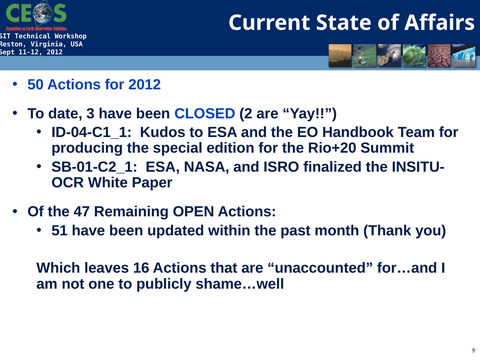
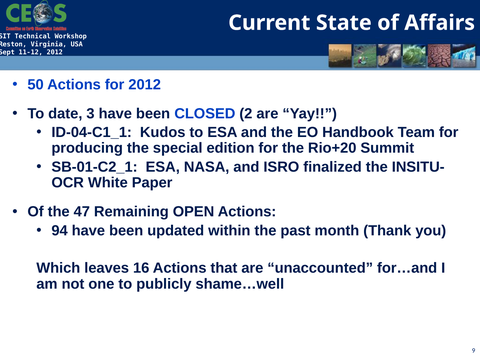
51: 51 -> 94
